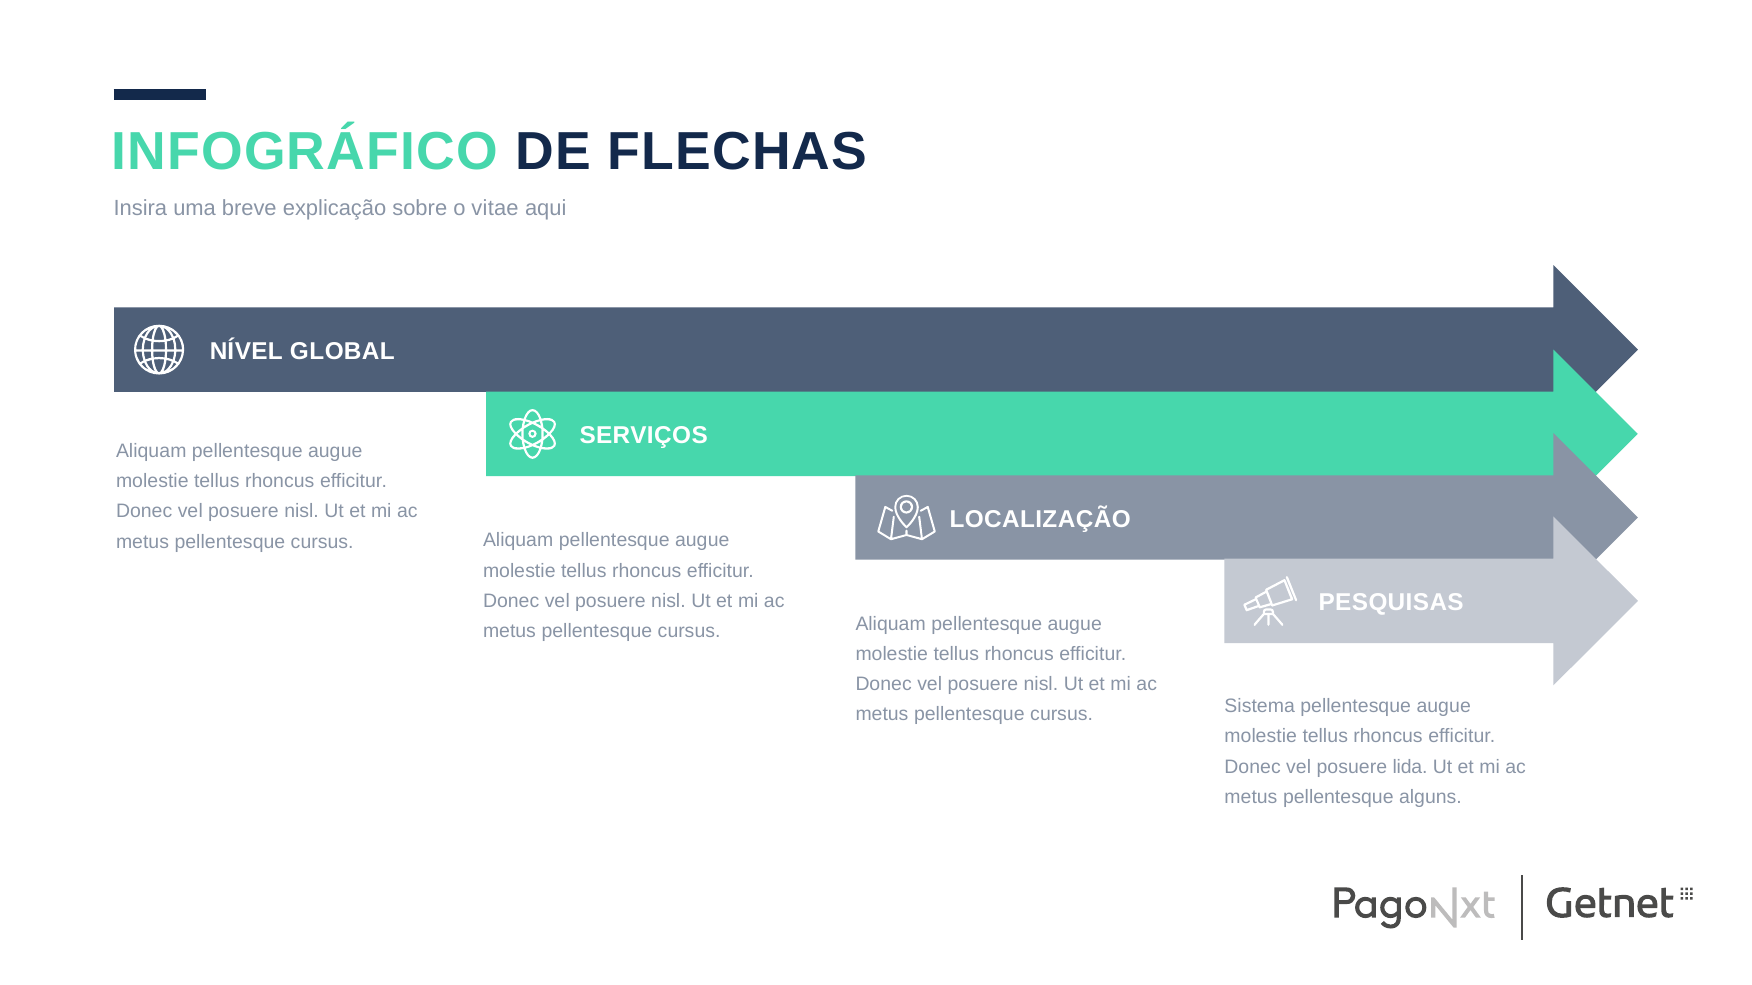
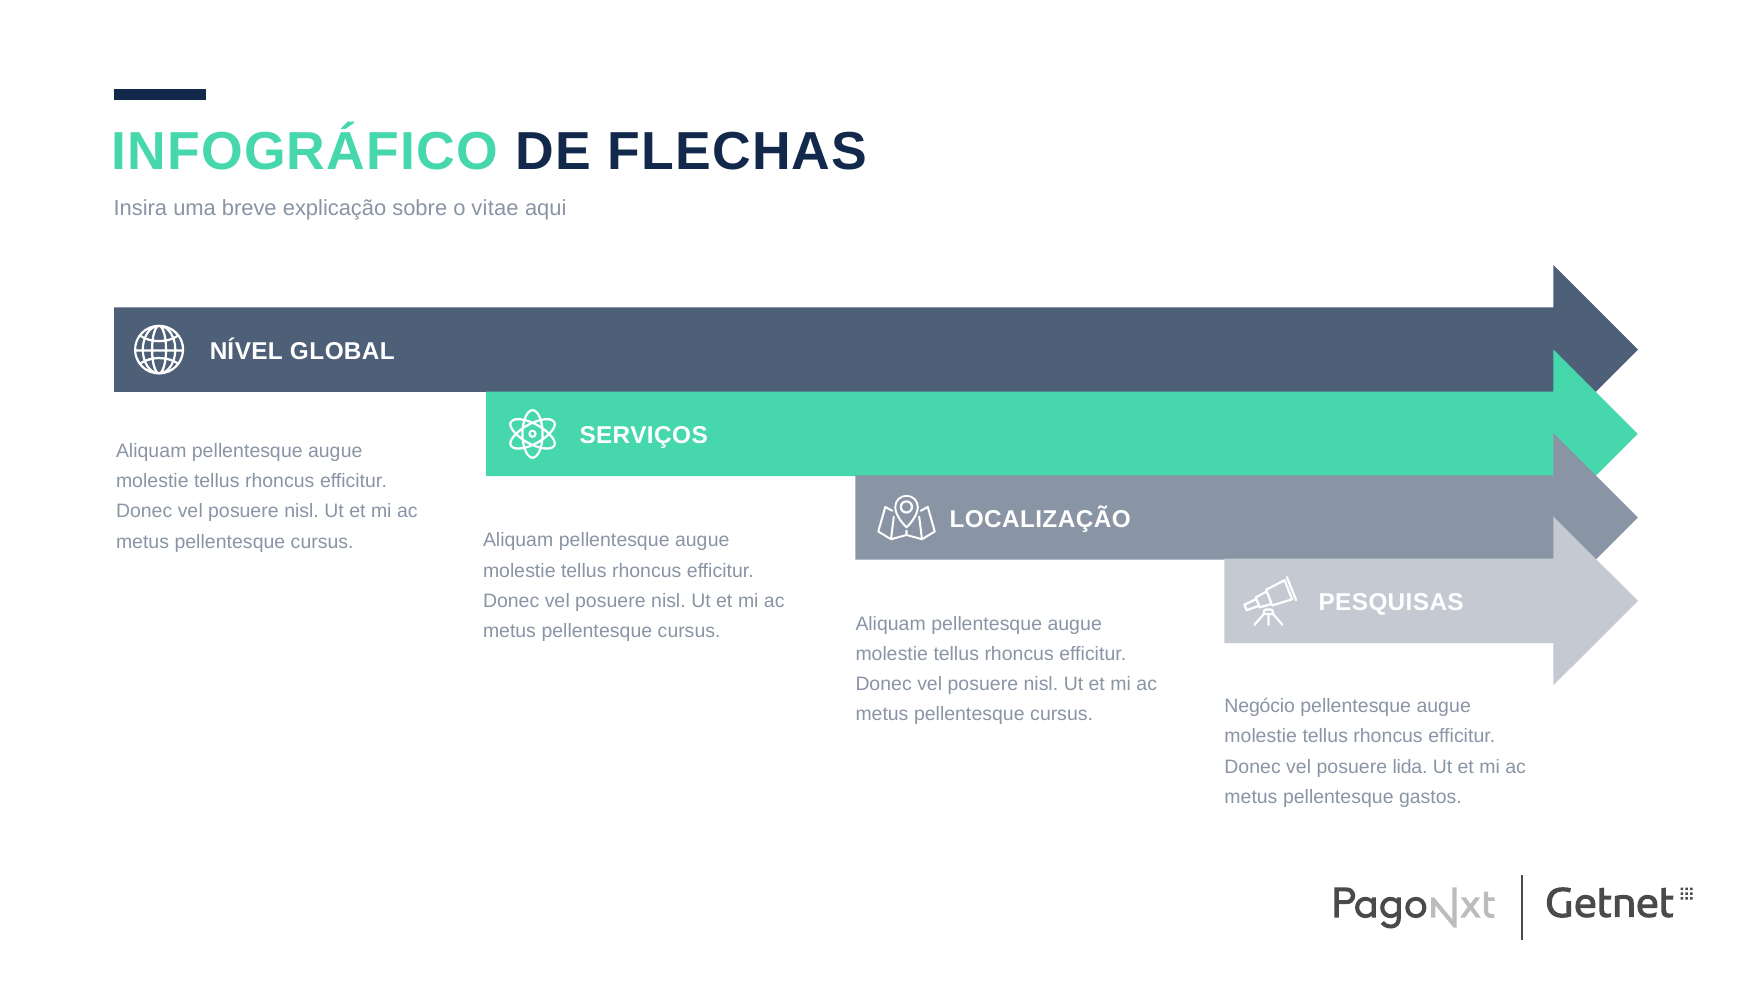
Sistema: Sistema -> Negócio
alguns: alguns -> gastos
